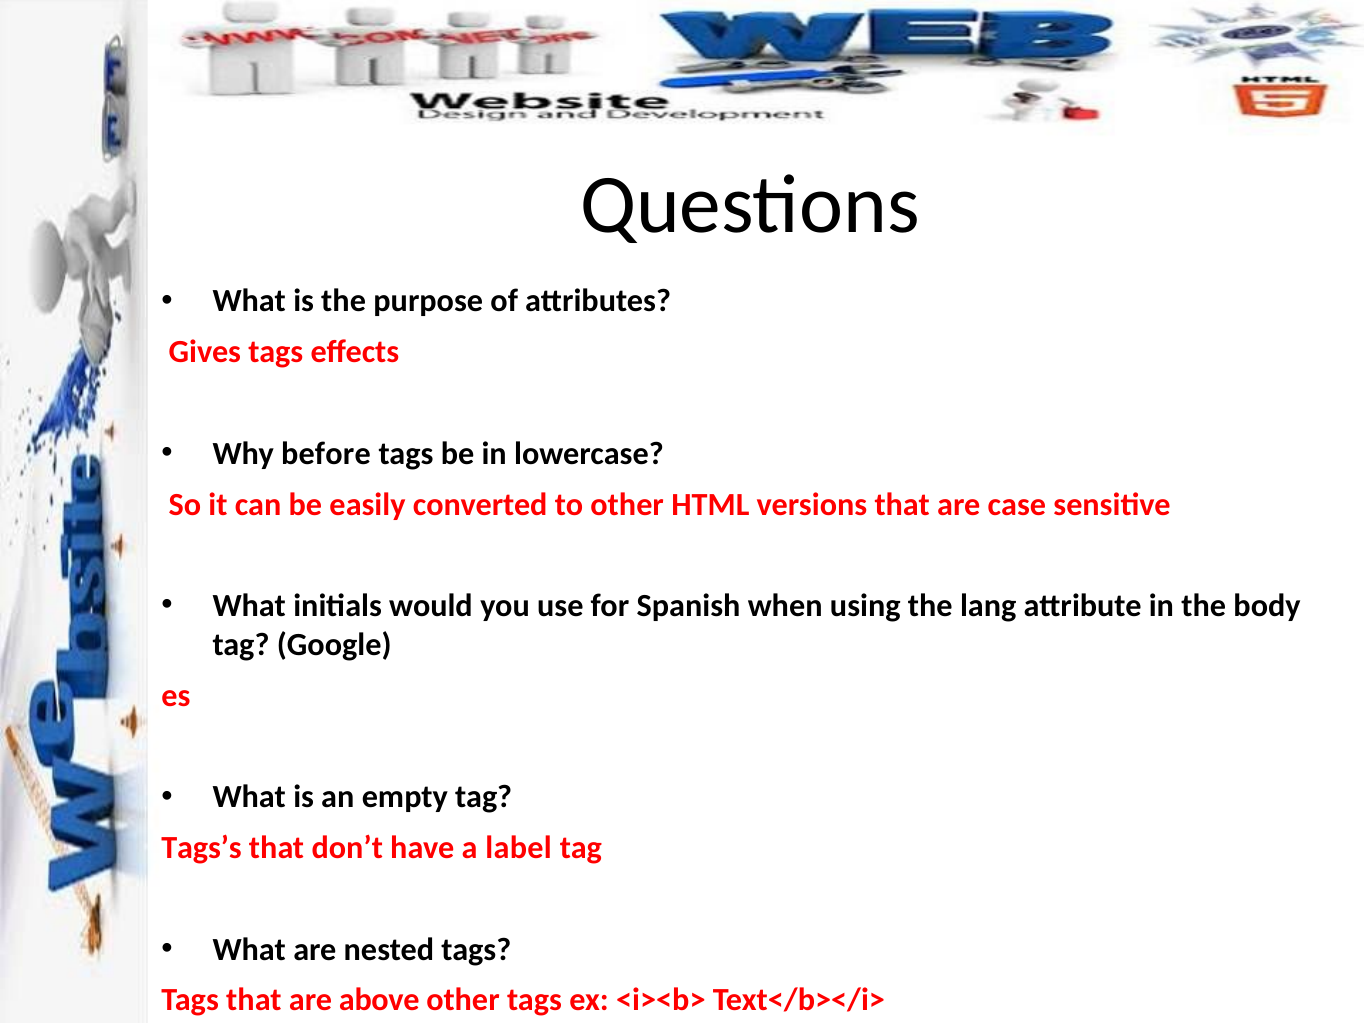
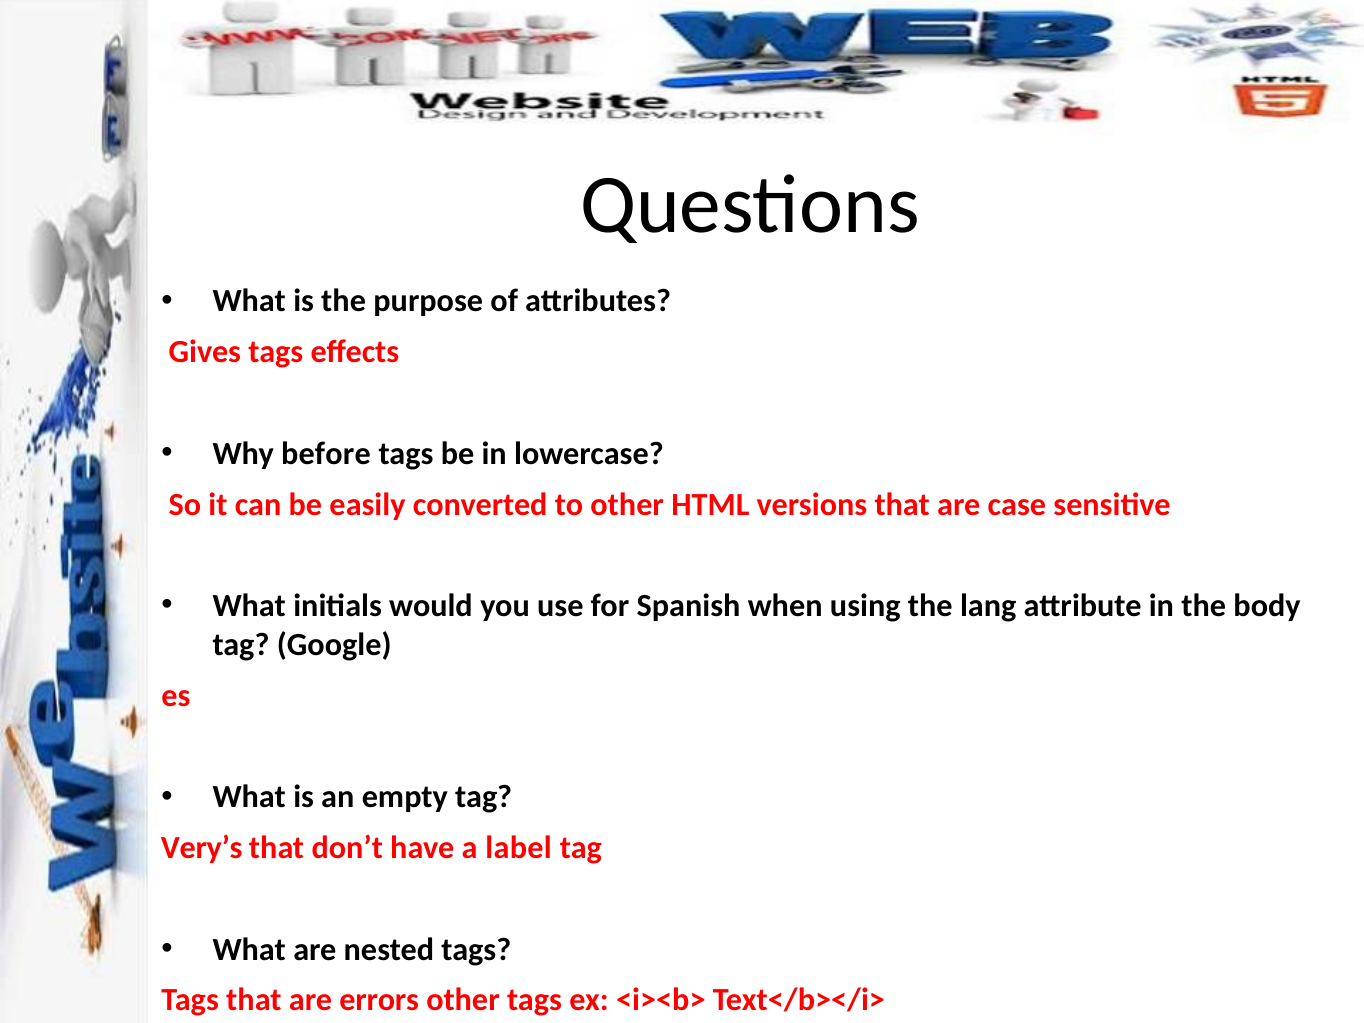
Tags’s: Tags’s -> Very’s
above: above -> errors
